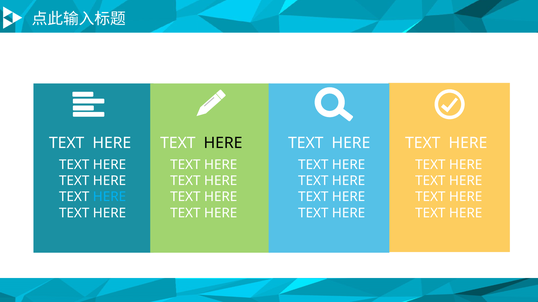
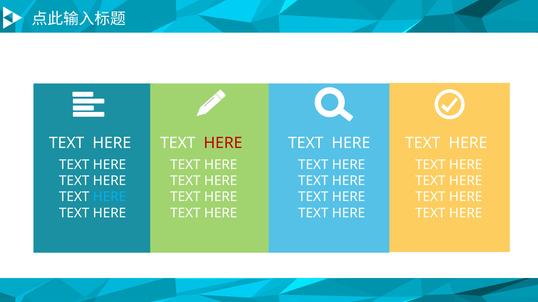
HERE at (223, 143) colour: black -> red
